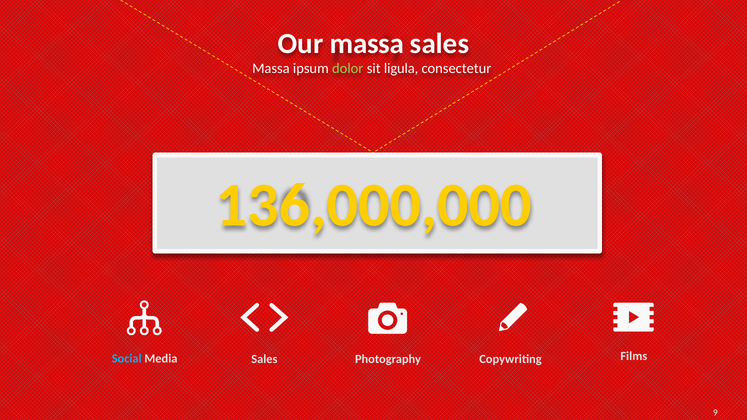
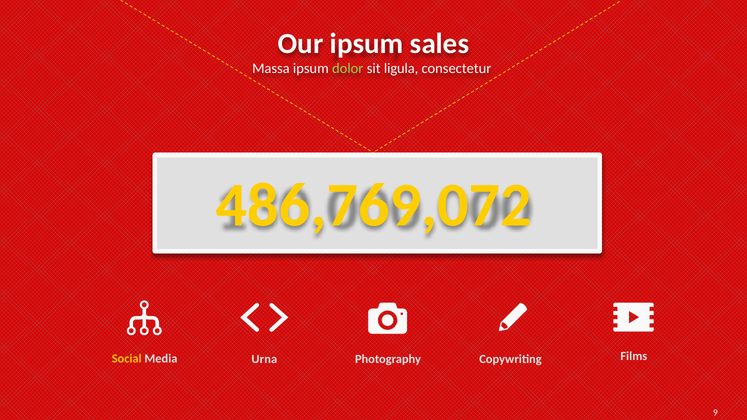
Our massa: massa -> ipsum
136,000,000: 136,000,000 -> 486,769,072
Social colour: light blue -> yellow
Sales at (264, 359): Sales -> Urna
